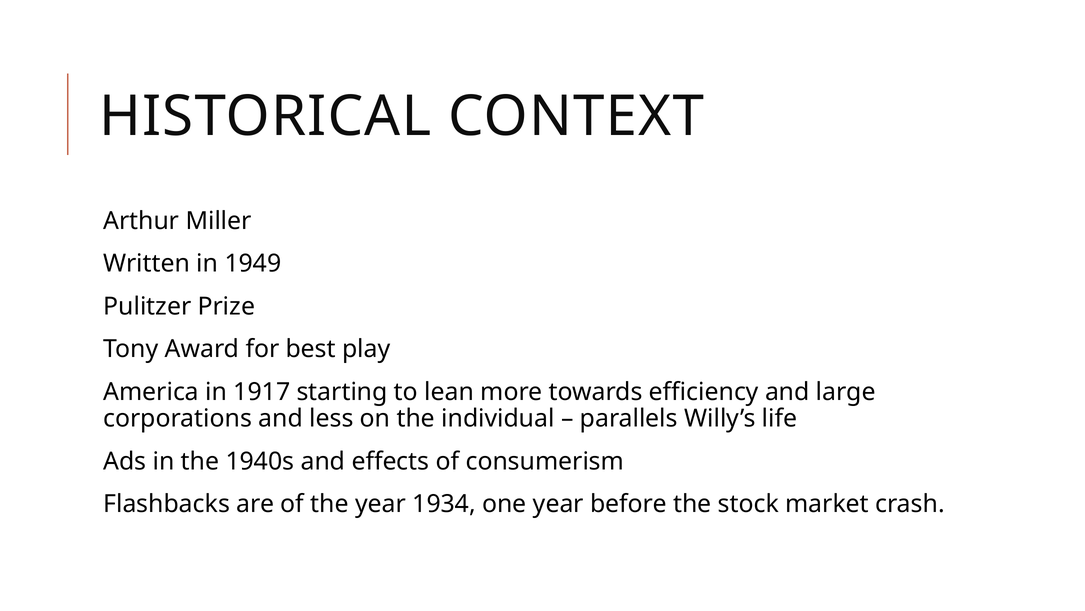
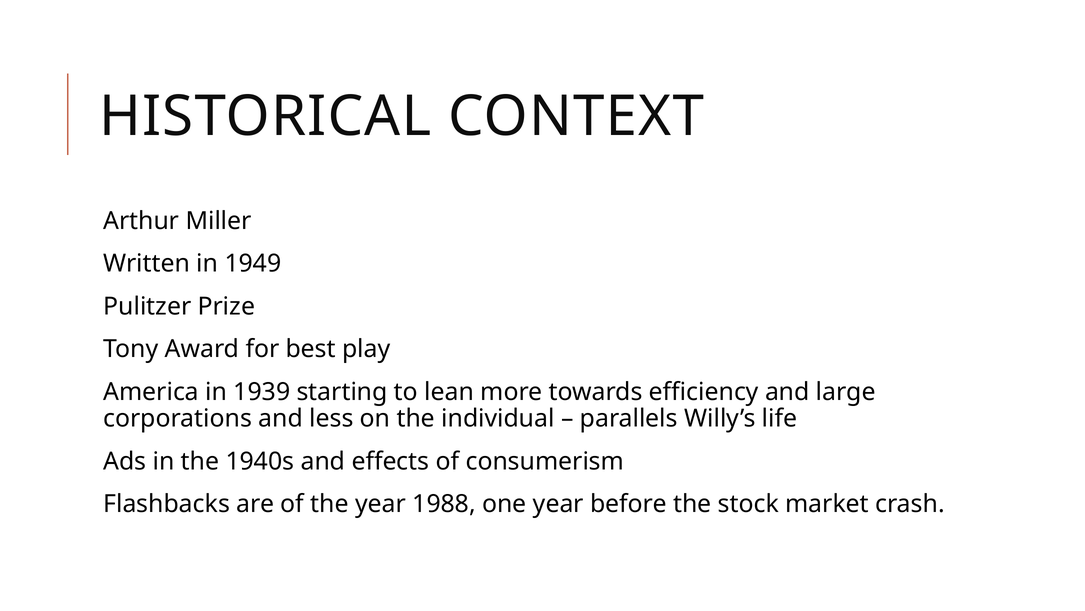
1917: 1917 -> 1939
1934: 1934 -> 1988
